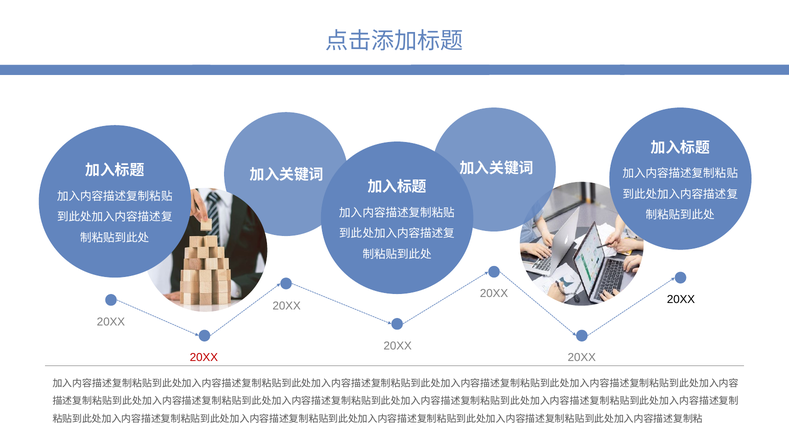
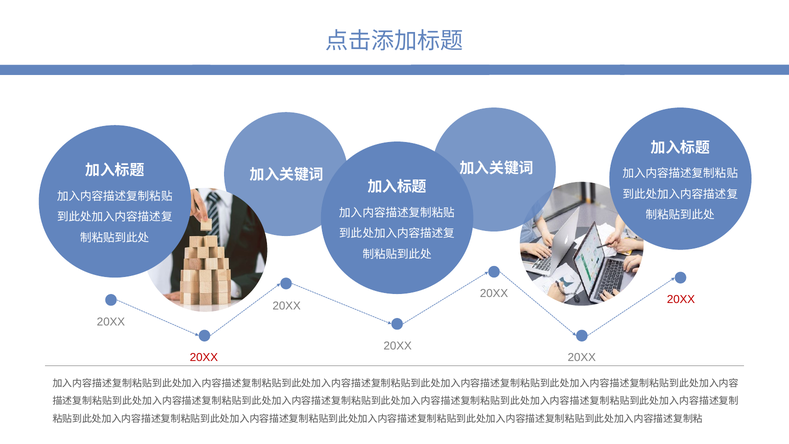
20XX at (681, 299) colour: black -> red
